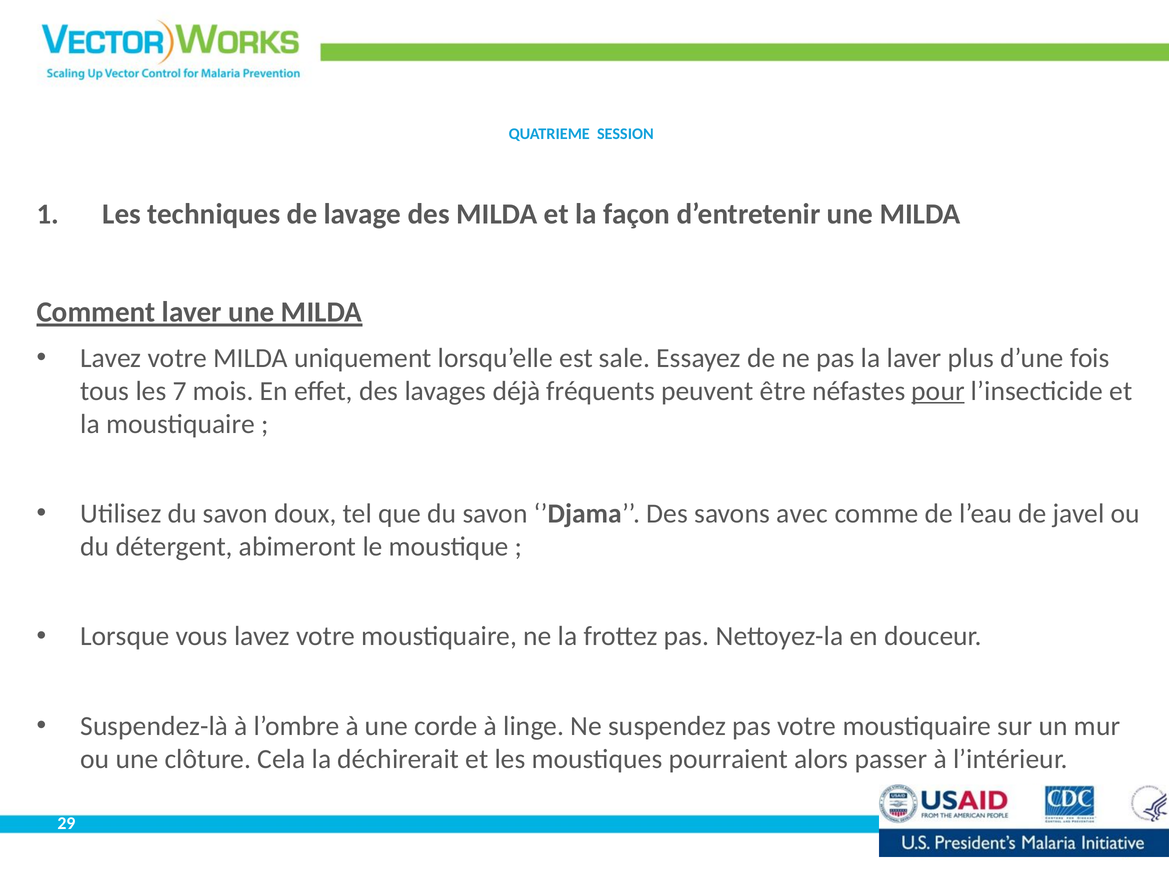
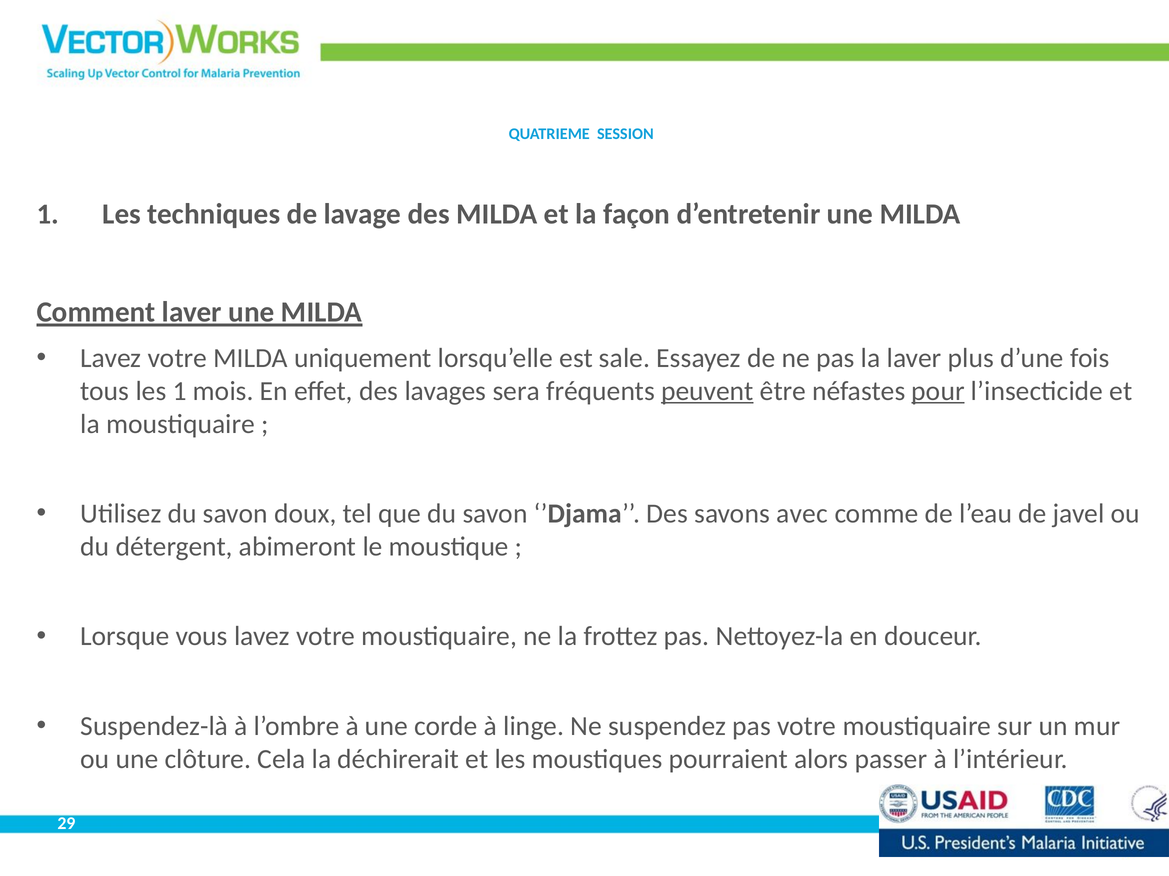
les 7: 7 -> 1
déjà: déjà -> sera
peuvent underline: none -> present
